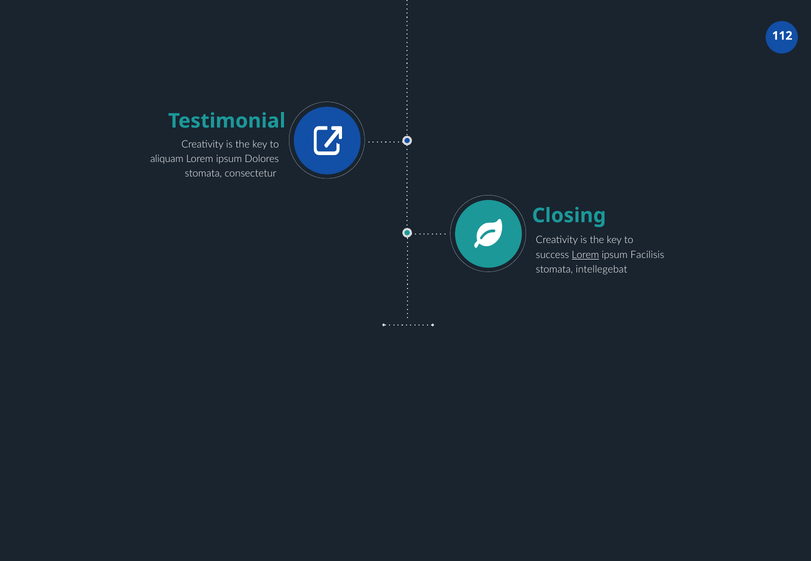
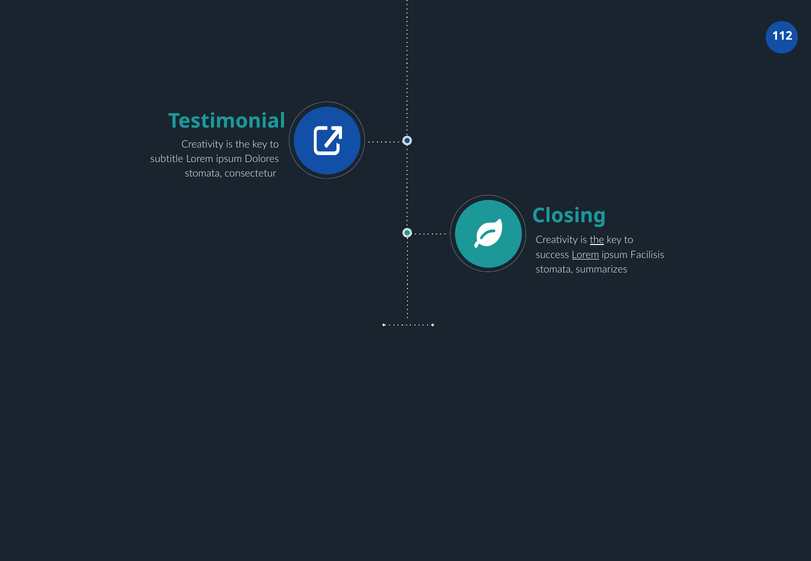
aliquam: aliquam -> subtitle
the at (597, 240) underline: none -> present
intellegebat: intellegebat -> summarizes
